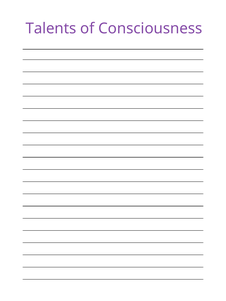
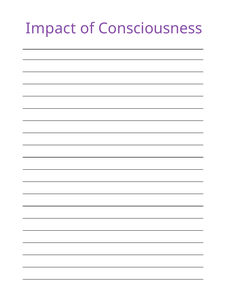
Talents: Talents -> Impact
